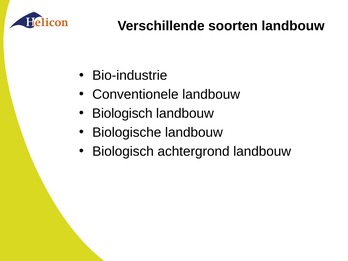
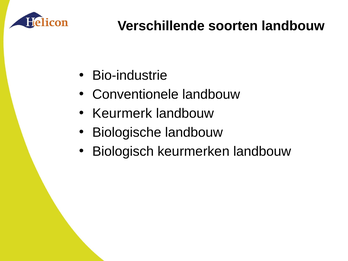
Biologisch at (122, 113): Biologisch -> Keurmerk
achtergrond: achtergrond -> keurmerken
